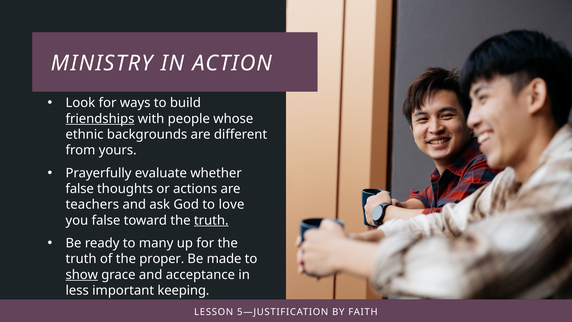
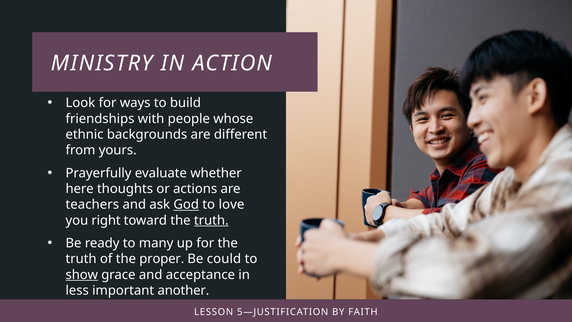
friendships underline: present -> none
false at (80, 189): false -> here
God underline: none -> present
you false: false -> right
made: made -> could
keeping: keeping -> another
